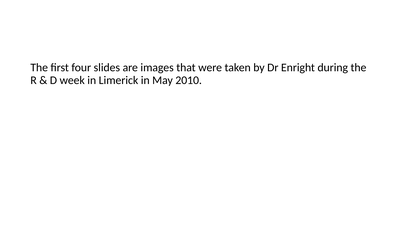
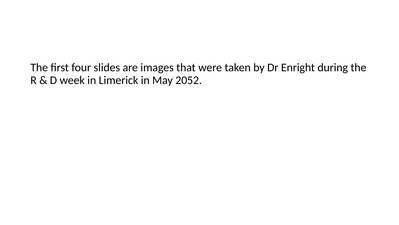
2010: 2010 -> 2052
